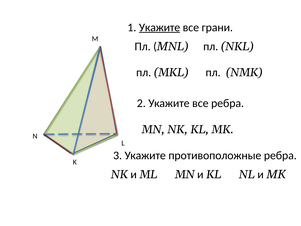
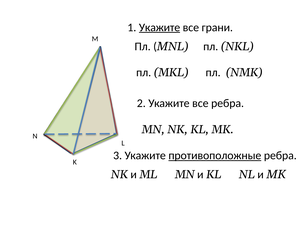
противоположные underline: none -> present
